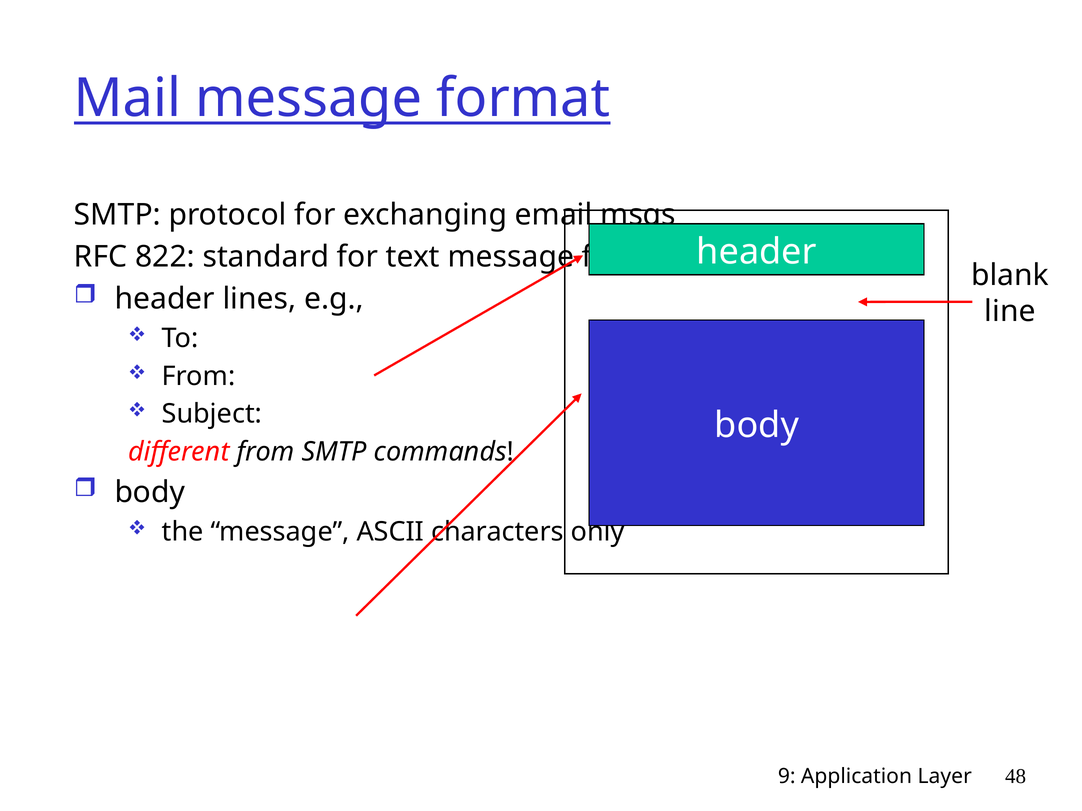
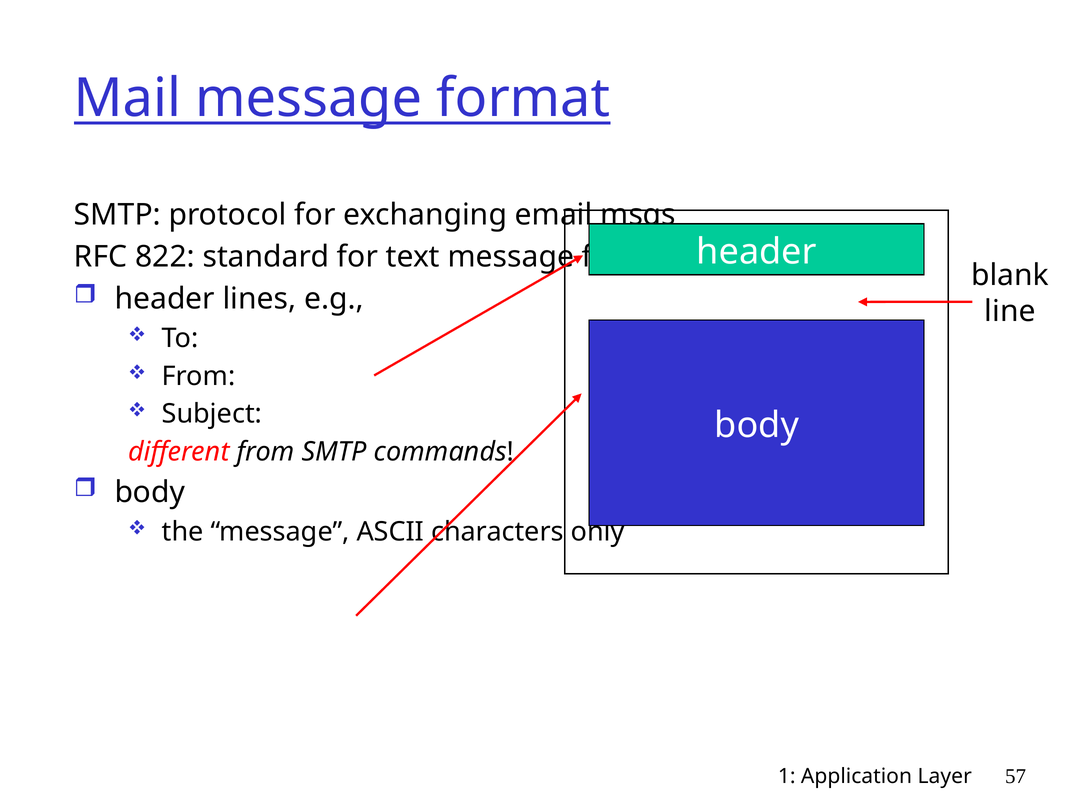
9: 9 -> 1
48: 48 -> 57
